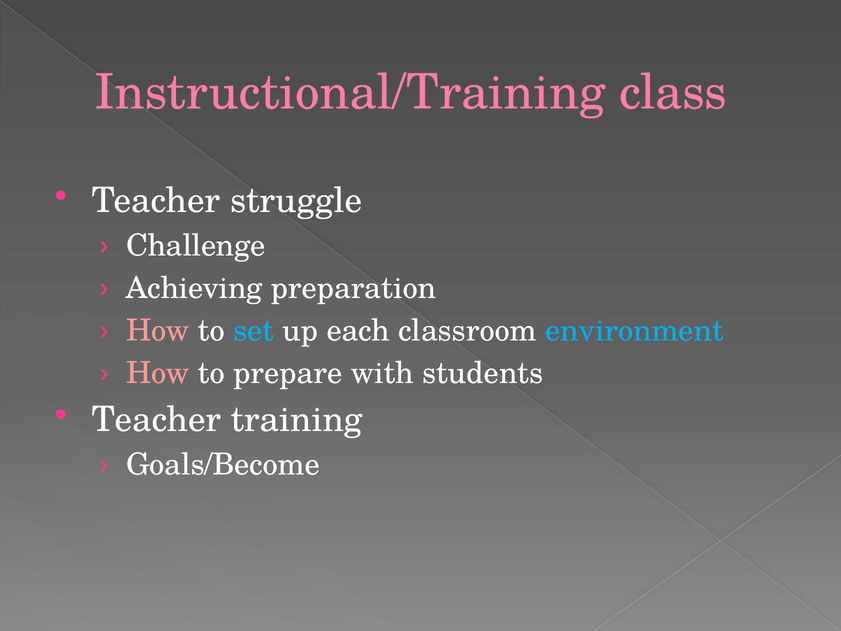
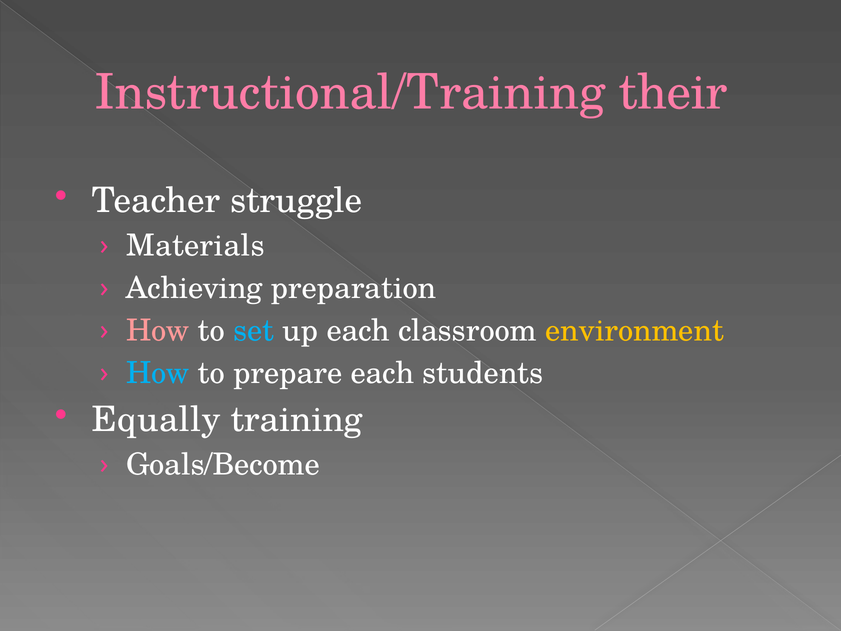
class: class -> their
Challenge: Challenge -> Materials
environment colour: light blue -> yellow
How at (158, 373) colour: pink -> light blue
prepare with: with -> each
Teacher at (156, 420): Teacher -> Equally
